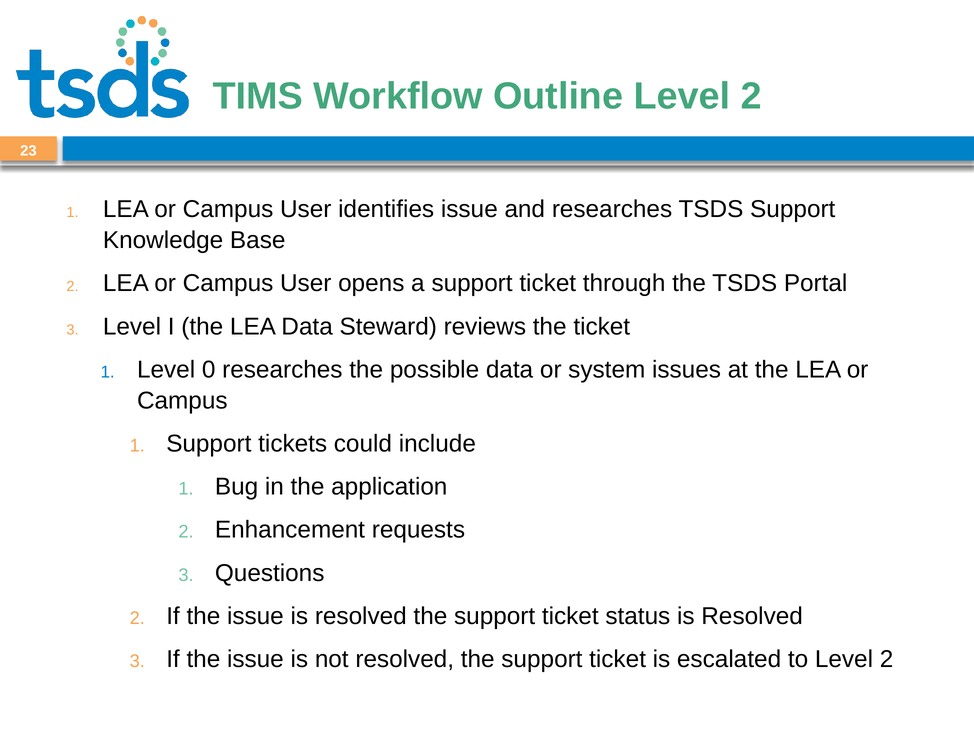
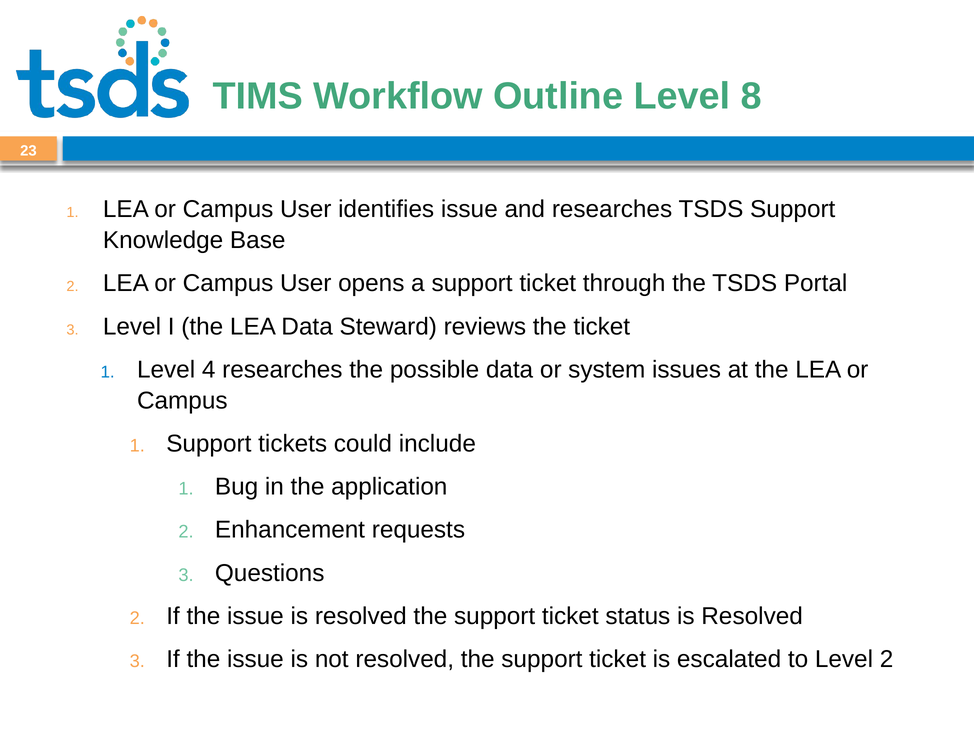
2 at (751, 96): 2 -> 8
0: 0 -> 4
